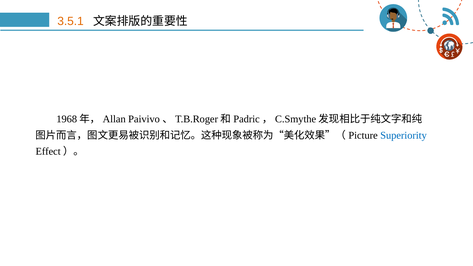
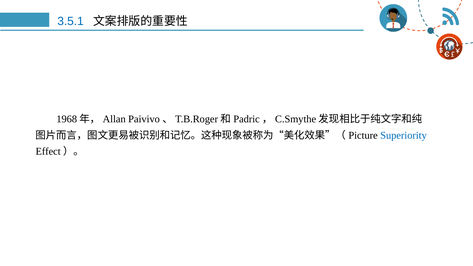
3.5.1 colour: orange -> blue
